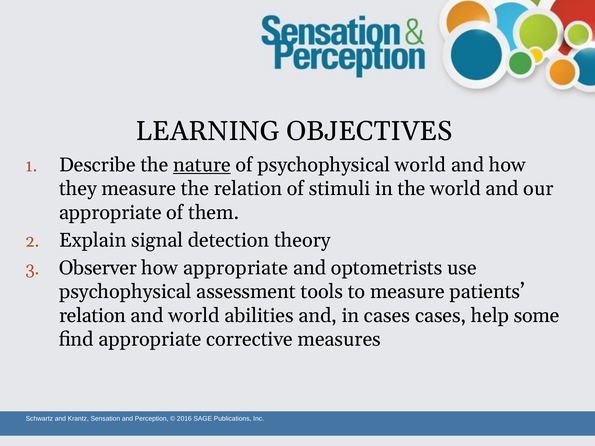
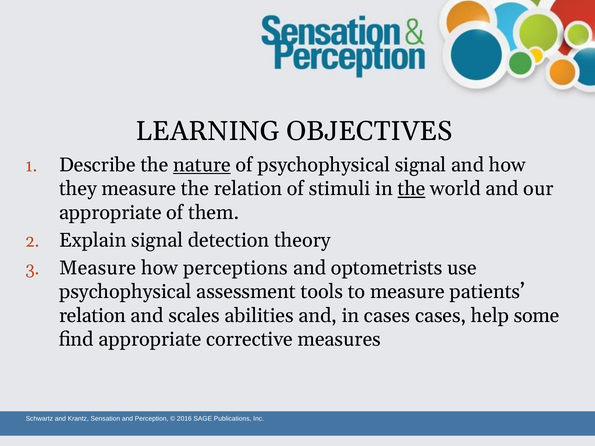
world at (420, 165): world -> signal
the at (412, 189) underline: none -> present
Observer at (98, 268): Observer -> Measure
how appropriate: appropriate -> perceptions
and world: world -> scales
